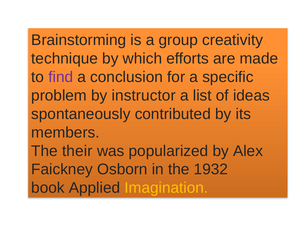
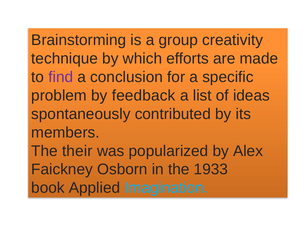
instructor: instructor -> feedback
1932: 1932 -> 1933
Imagination colour: yellow -> light blue
